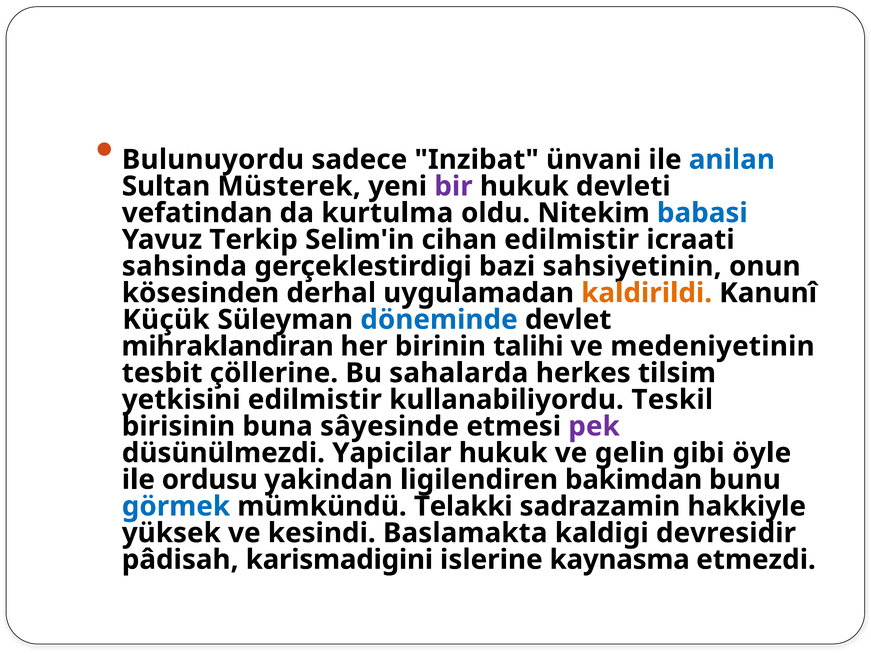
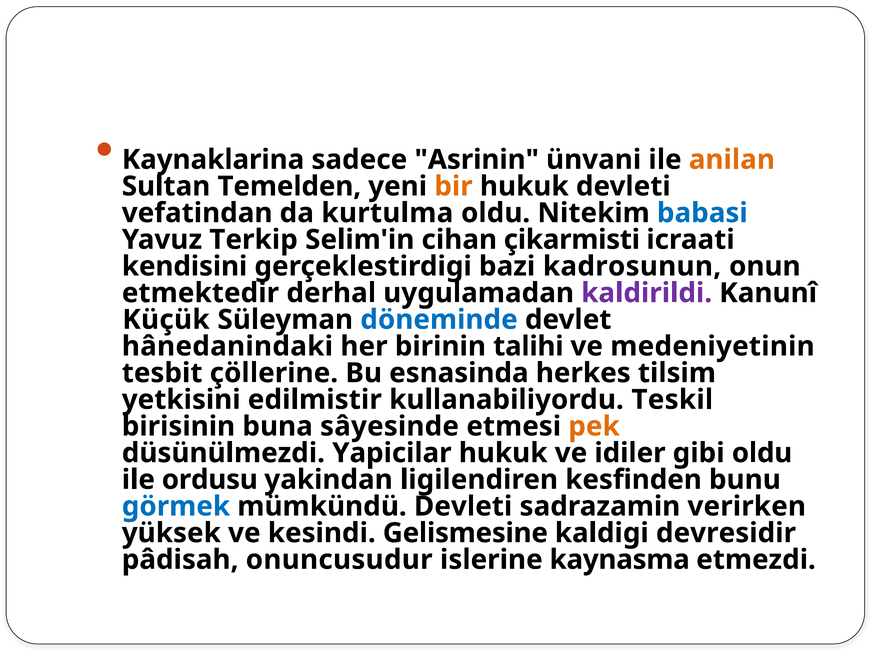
Bulunuyordu: Bulunuyordu -> Kaynaklarina
Inzibat: Inzibat -> Asrinin
anilan colour: blue -> orange
Müsterek: Müsterek -> Temelden
bir colour: purple -> orange
cihan edilmistir: edilmistir -> çikarmisti
sahsinda: sahsinda -> kendisini
sahsiyetinin: sahsiyetinin -> kadrosunun
kösesinden: kösesinden -> etmektedir
kaldirildi colour: orange -> purple
mihraklandiran: mihraklandiran -> hânedanindaki
sahalarda: sahalarda -> esnasinda
pek colour: purple -> orange
gelin: gelin -> idiler
gibi öyle: öyle -> oldu
bakimdan: bakimdan -> kesfinden
mümkündü Telakki: Telakki -> Devleti
hakkiyle: hakkiyle -> verirken
Baslamakta: Baslamakta -> Gelismesine
karismadigini: karismadigini -> onuncusudur
